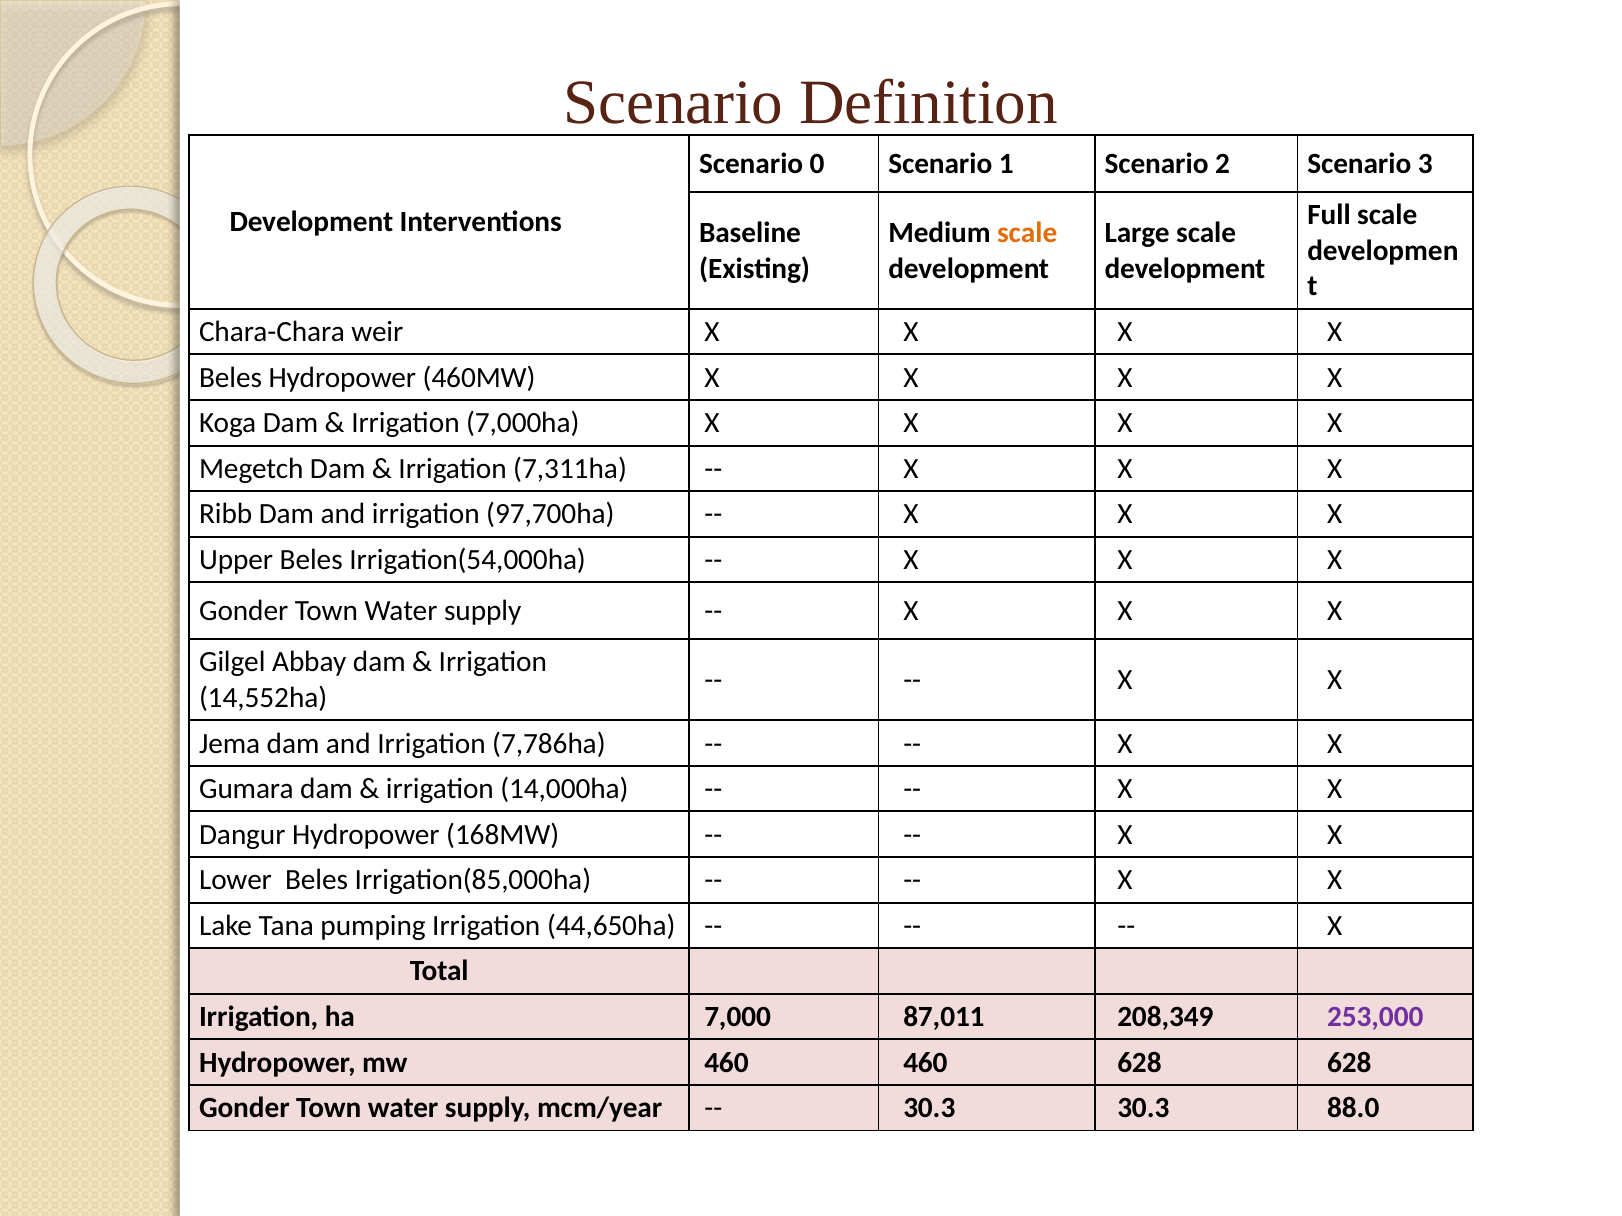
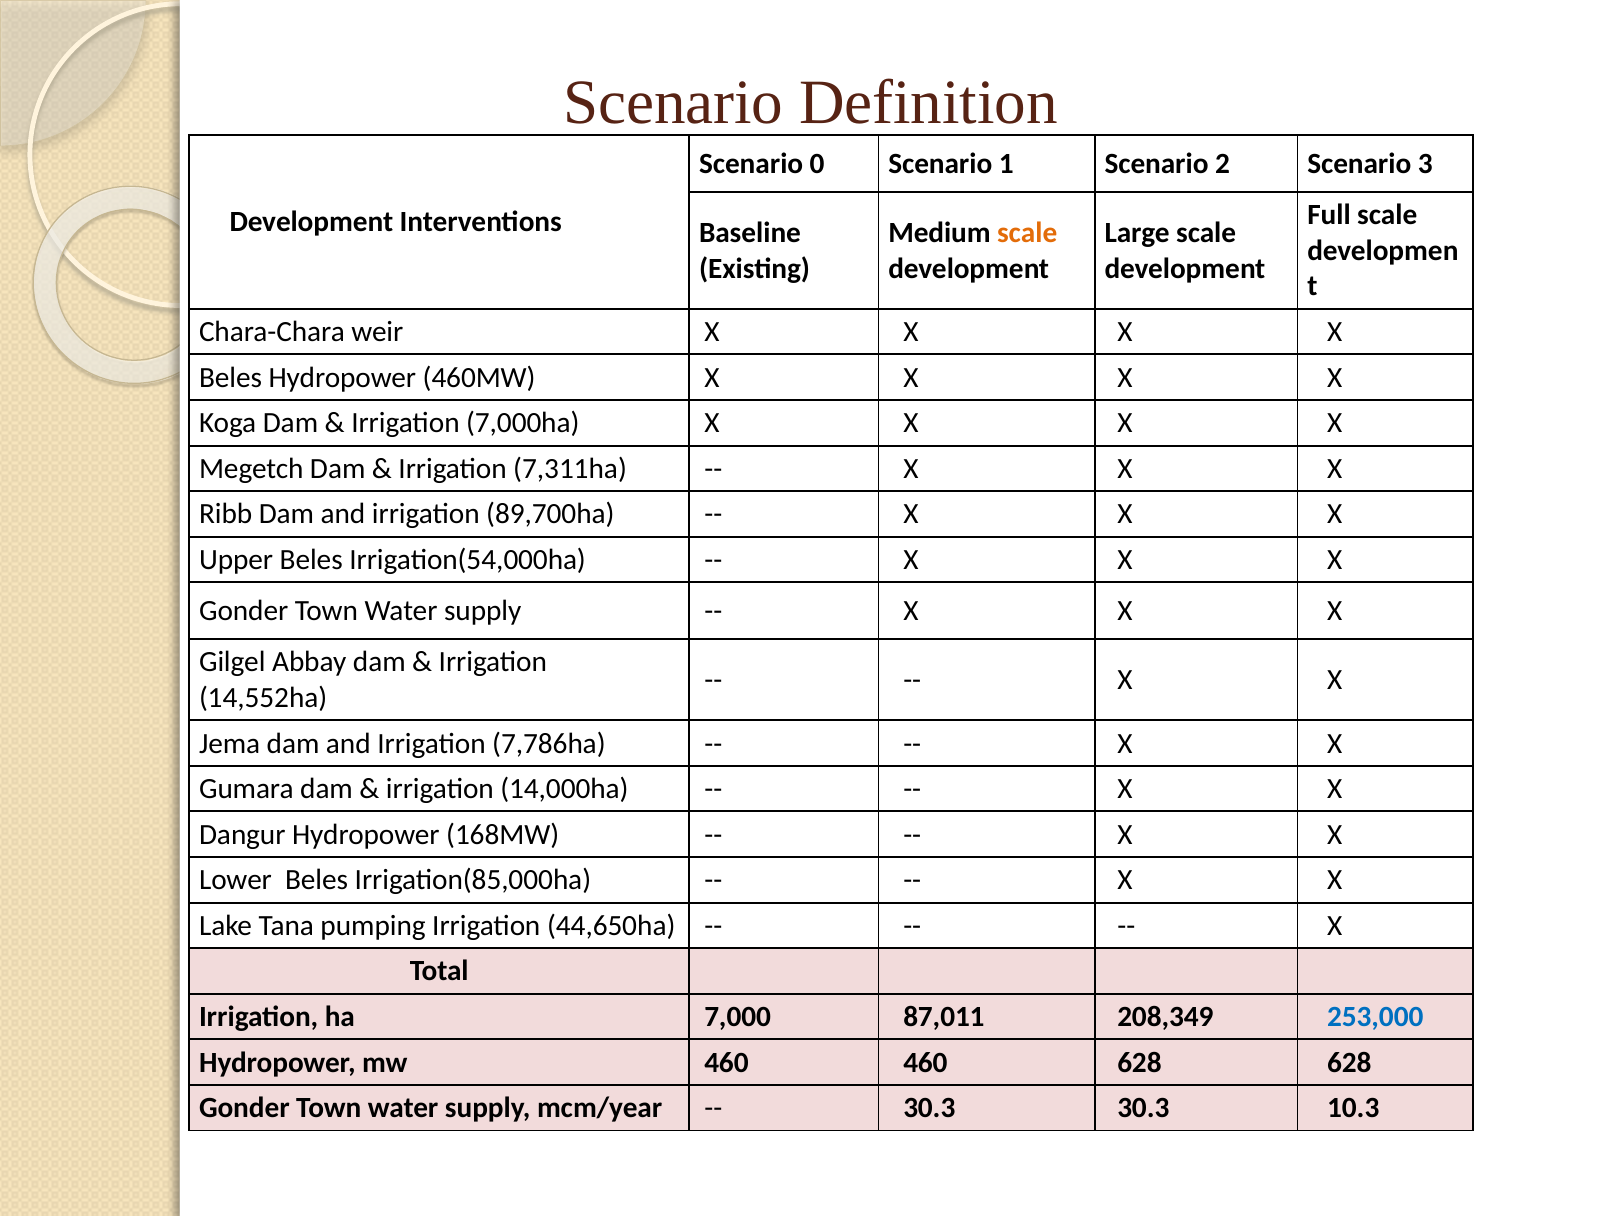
97,700ha: 97,700ha -> 89,700ha
253,000 colour: purple -> blue
88.0: 88.0 -> 10.3
